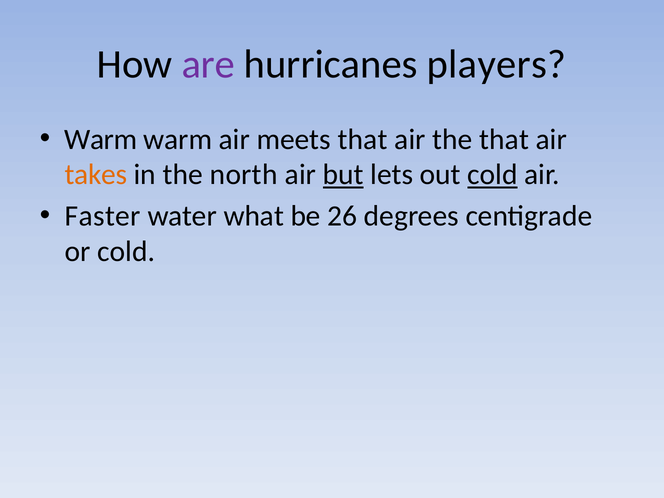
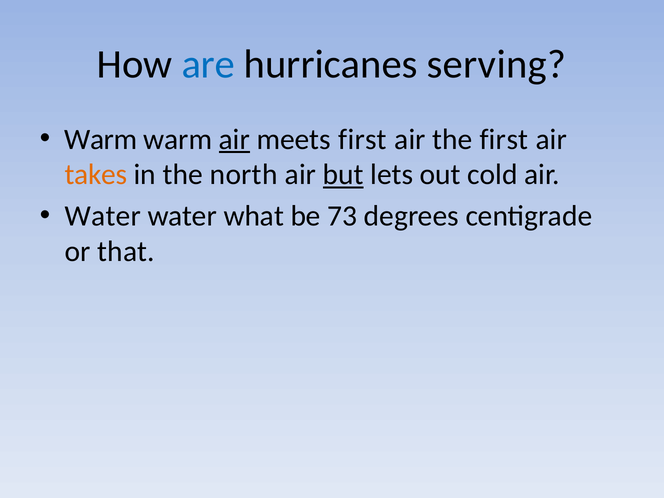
are colour: purple -> blue
players: players -> serving
air at (234, 139) underline: none -> present
meets that: that -> first
the that: that -> first
cold at (492, 175) underline: present -> none
Faster at (103, 216): Faster -> Water
26: 26 -> 73
or cold: cold -> that
